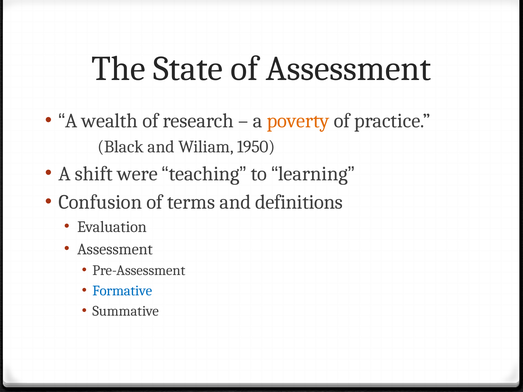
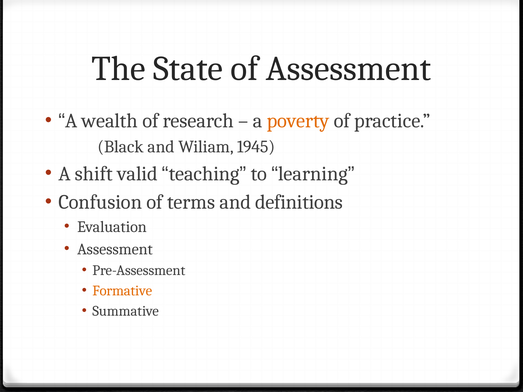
1950: 1950 -> 1945
were: were -> valid
Formative colour: blue -> orange
